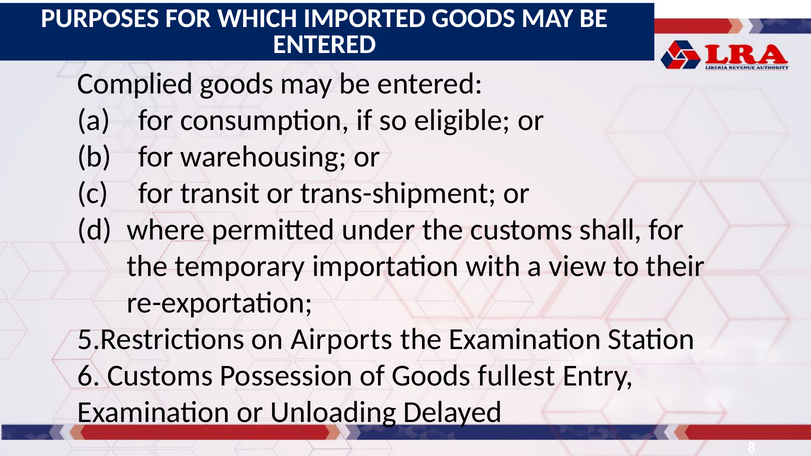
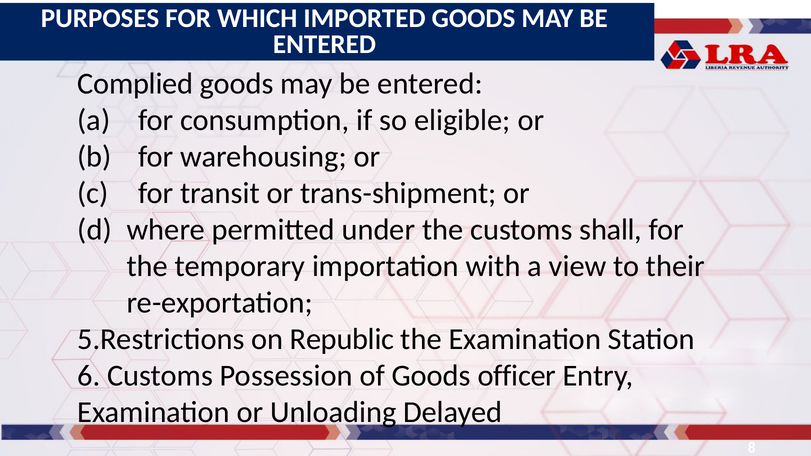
Airports: Airports -> Republic
fullest: fullest -> officer
